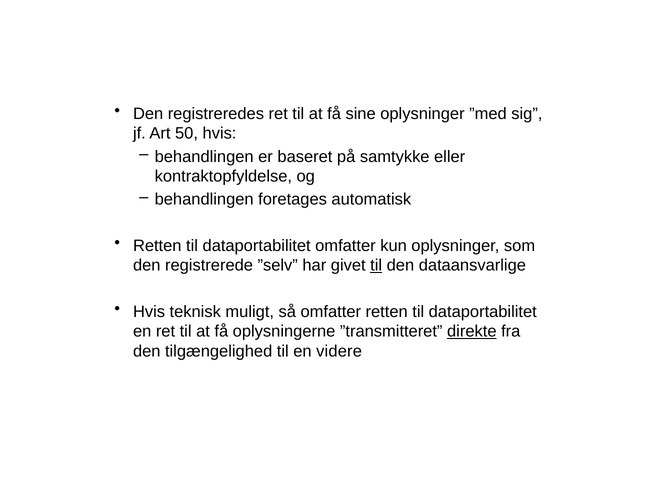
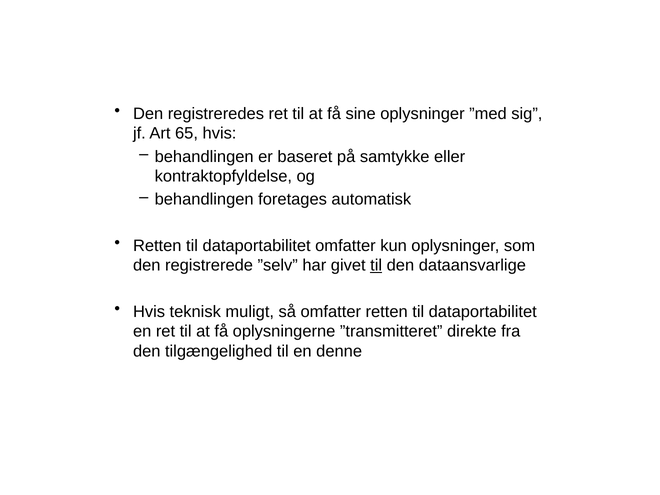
50: 50 -> 65
direkte underline: present -> none
videre: videre -> denne
